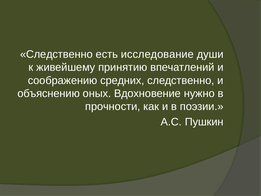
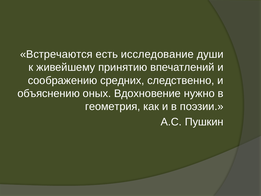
Следственно at (56, 54): Следственно -> Встречаются
прочности: прочности -> геометрия
